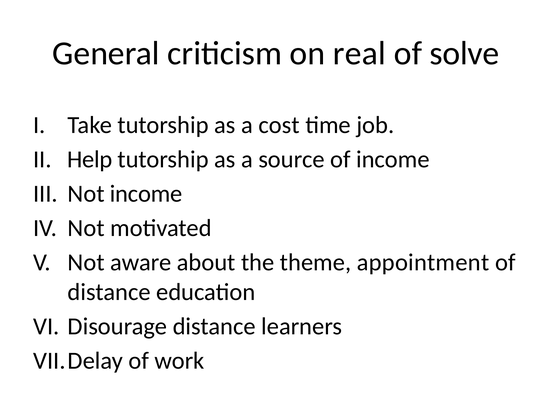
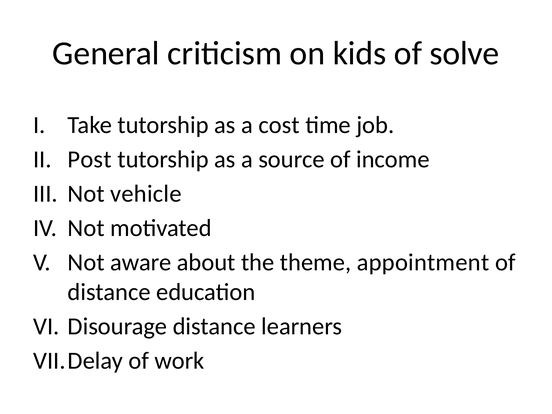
real: real -> kids
Help: Help -> Post
Not income: income -> vehicle
